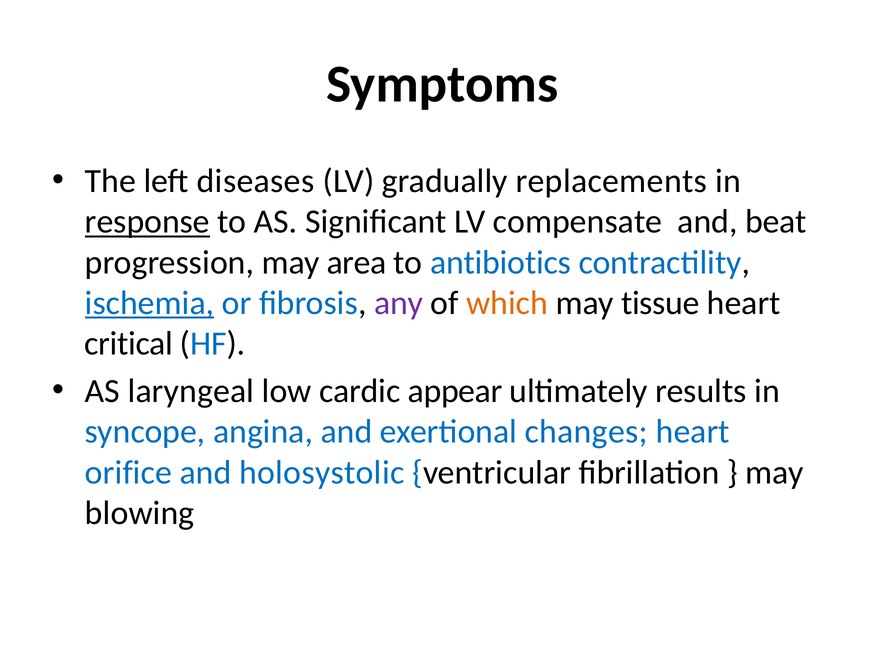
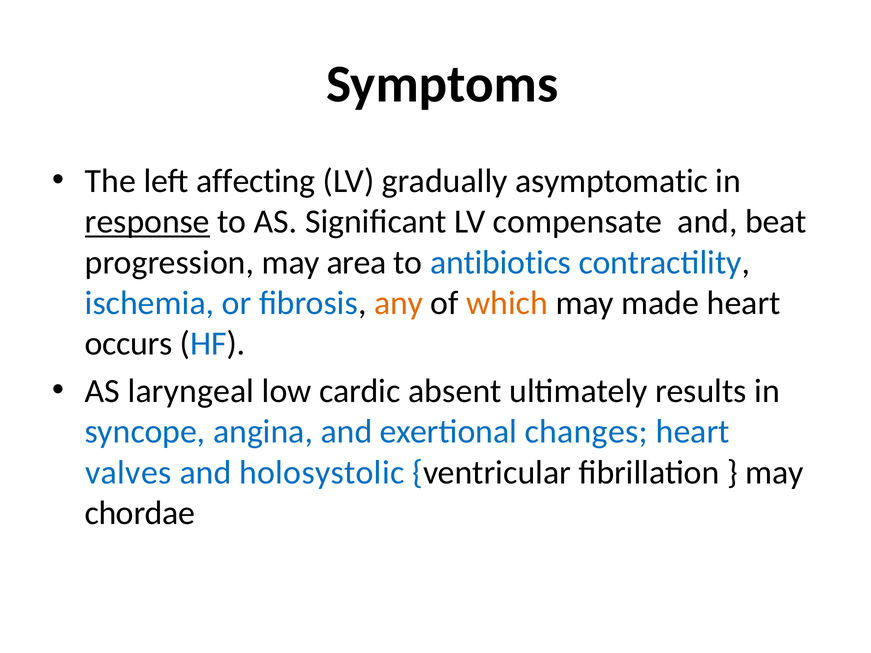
diseases: diseases -> affecting
replacements: replacements -> asymptomatic
ischemia underline: present -> none
any colour: purple -> orange
tissue: tissue -> made
critical: critical -> occurs
appear: appear -> absent
orifice: orifice -> valves
blowing: blowing -> chordae
